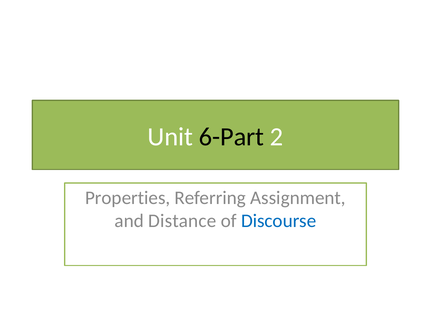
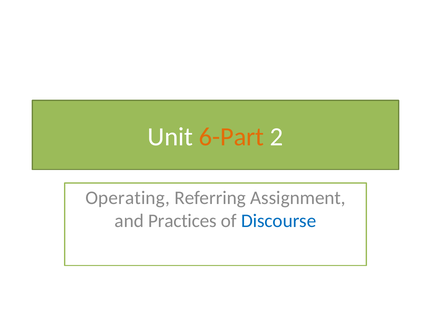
6-Part colour: black -> orange
Properties: Properties -> Operating
Distance: Distance -> Practices
